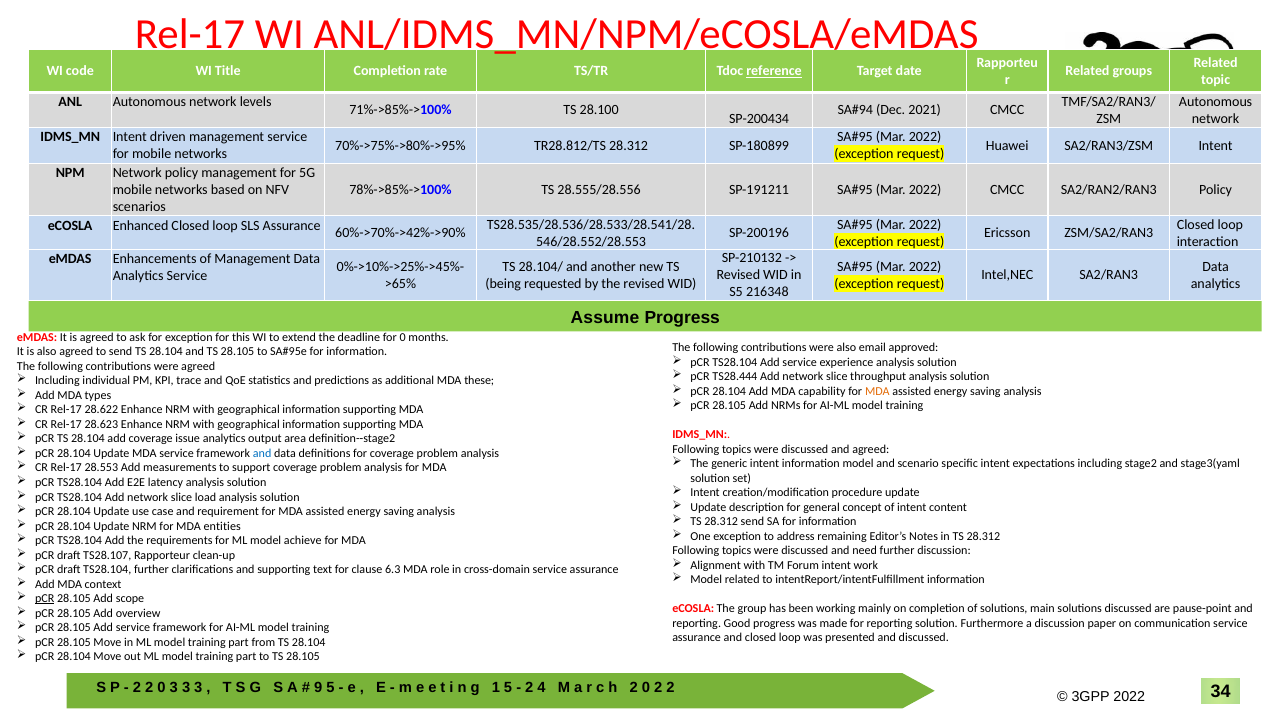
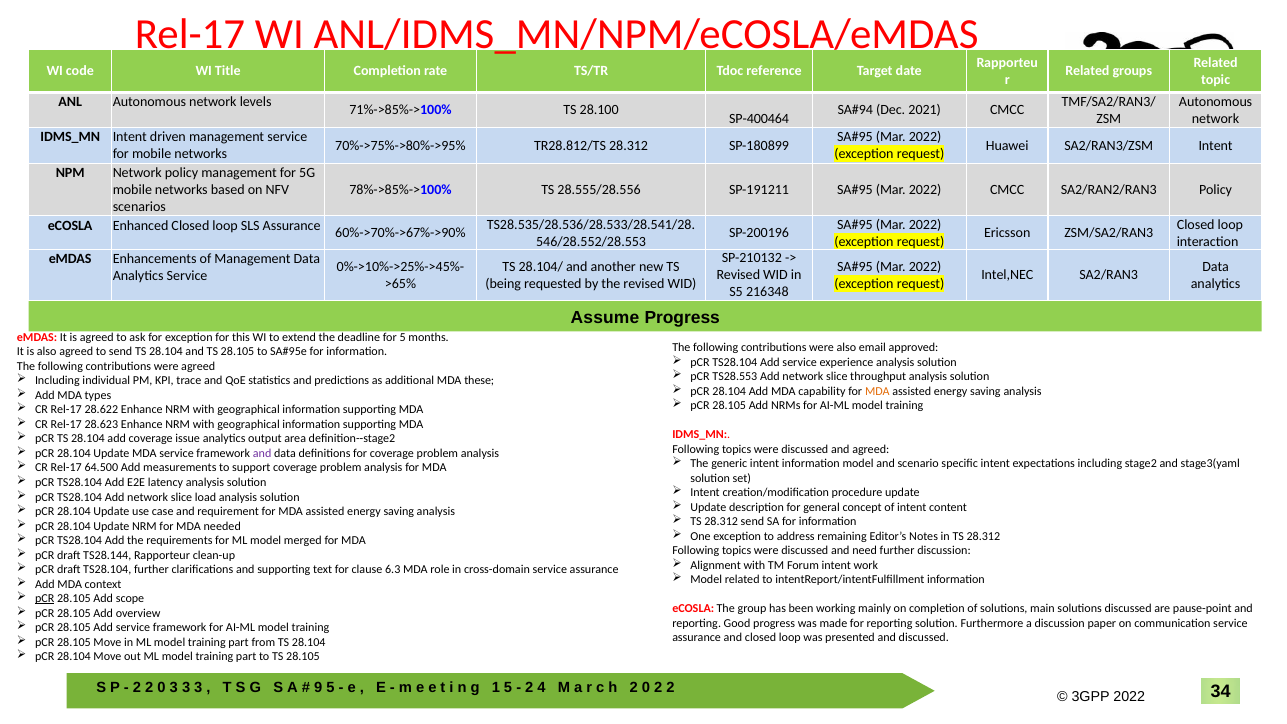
reference underline: present -> none
SP-200434: SP-200434 -> SP-400464
60%->70%->42%->90%: 60%->70%->42%->90% -> 60%->70%->67%->90%
for 0: 0 -> 5
TS28.444: TS28.444 -> TS28.553
and at (262, 453) colour: blue -> purple
28.553: 28.553 -> 64.500
entities: entities -> needed
achieve: achieve -> merged
TS28.107: TS28.107 -> TS28.144
